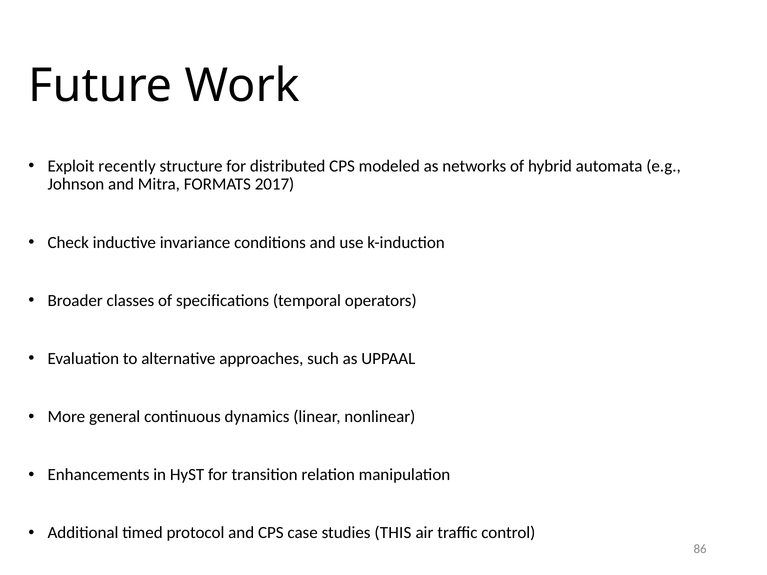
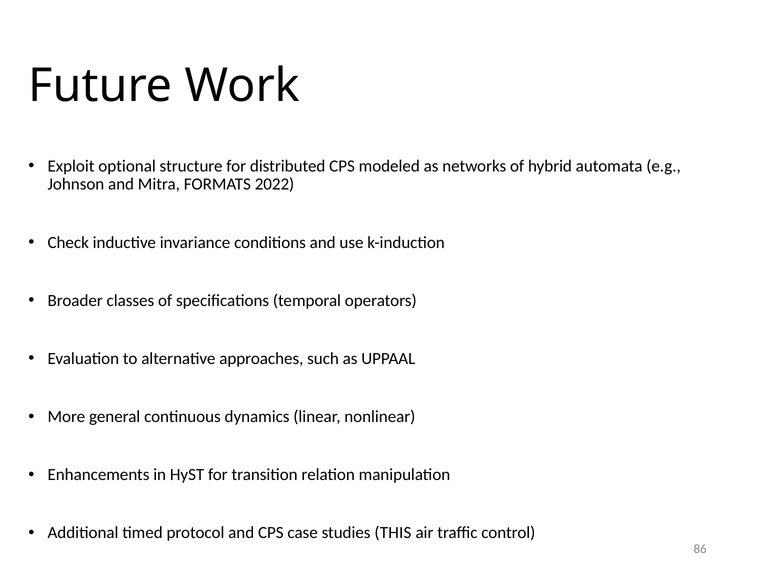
recently: recently -> optional
2017: 2017 -> 2022
